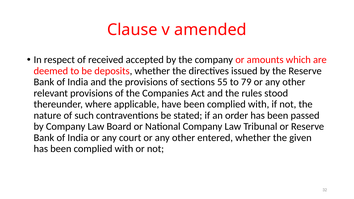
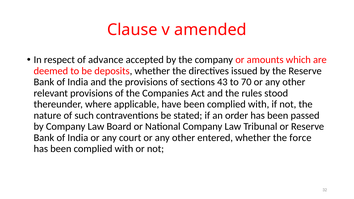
received: received -> advance
55: 55 -> 43
79: 79 -> 70
given: given -> force
